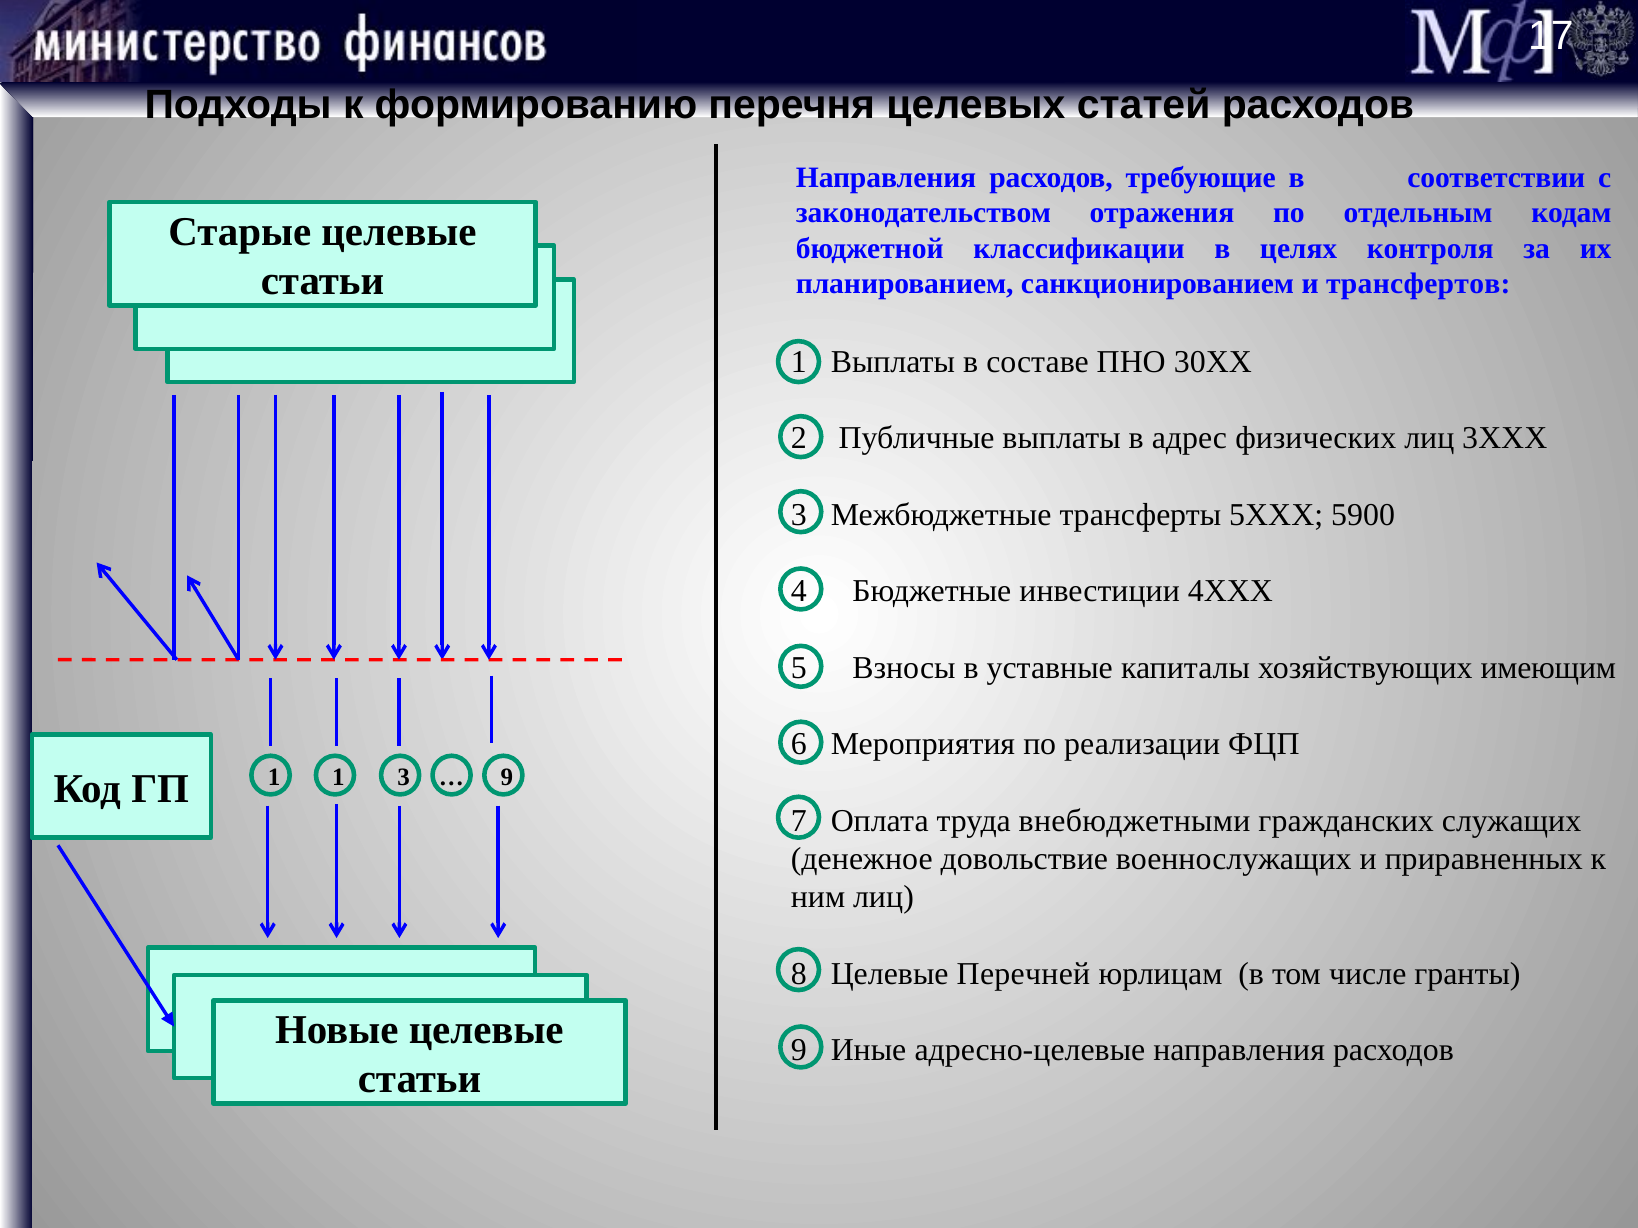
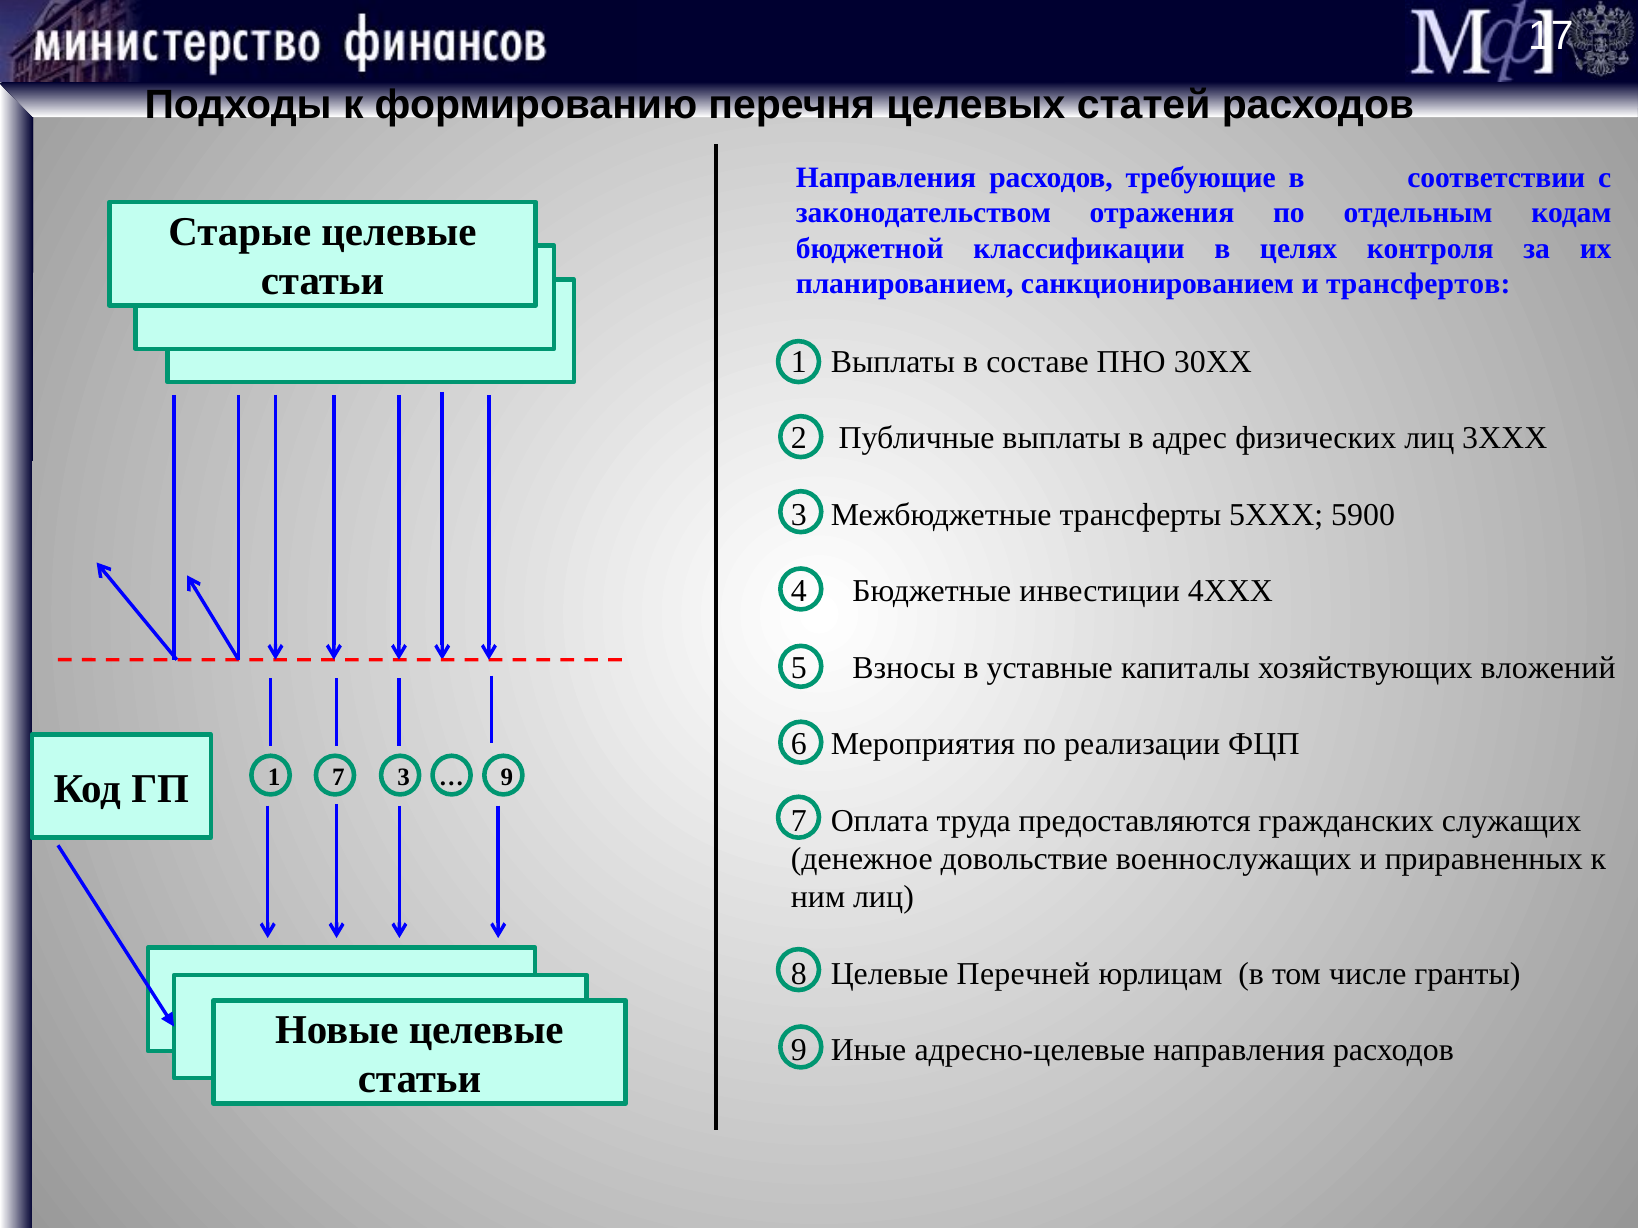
имеющим: имеющим -> вложений
1 1: 1 -> 7
внебюджетными: внебюджетными -> предоставляются
